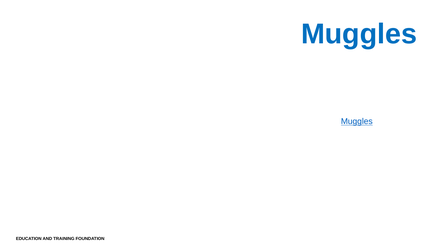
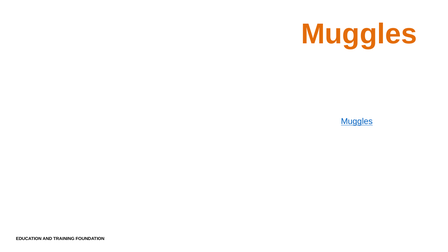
Muggles at (359, 34) colour: blue -> orange
